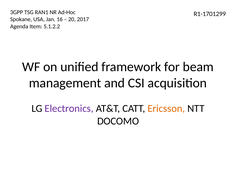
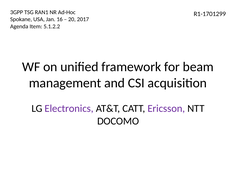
Ericsson colour: orange -> purple
